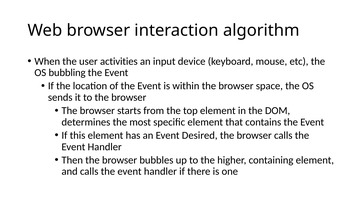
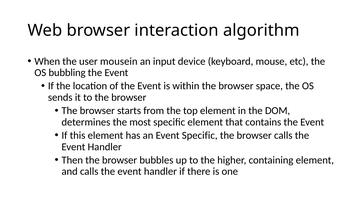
activities: activities -> mousein
Event Desired: Desired -> Specific
